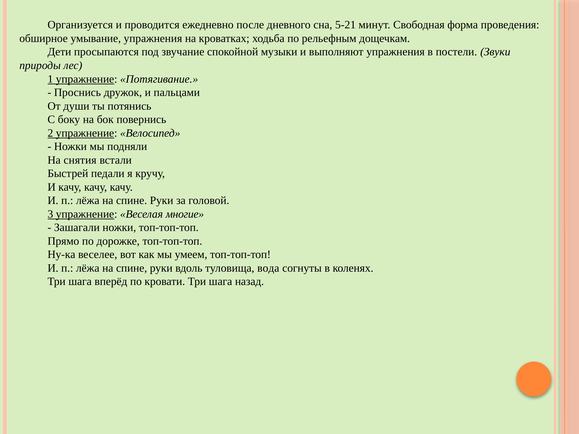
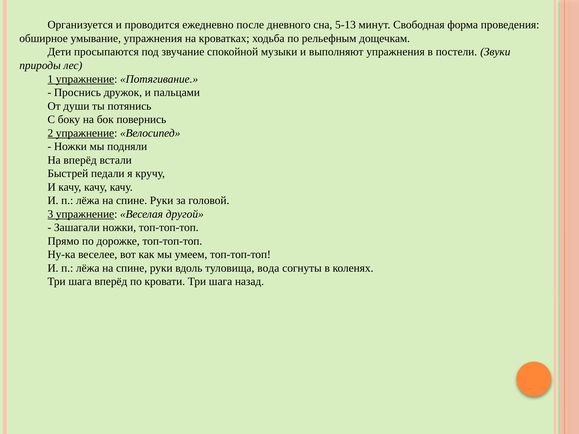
5-21: 5-21 -> 5-13
На снятия: снятия -> вперёд
многие: многие -> другой
